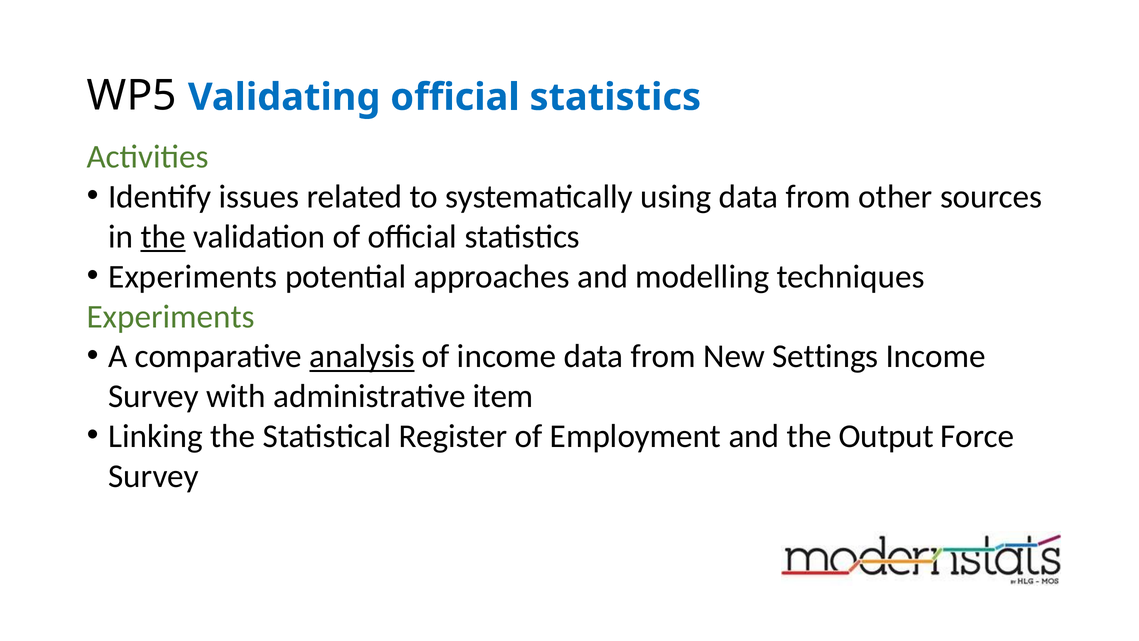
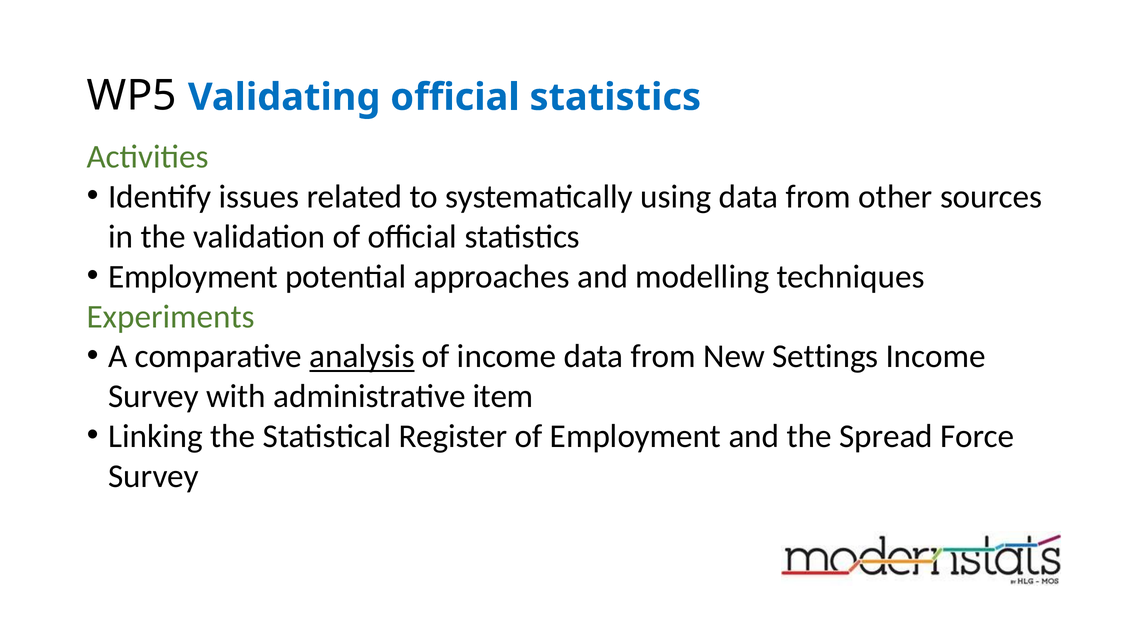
the at (163, 237) underline: present -> none
Experiments at (193, 277): Experiments -> Employment
Output: Output -> Spread
